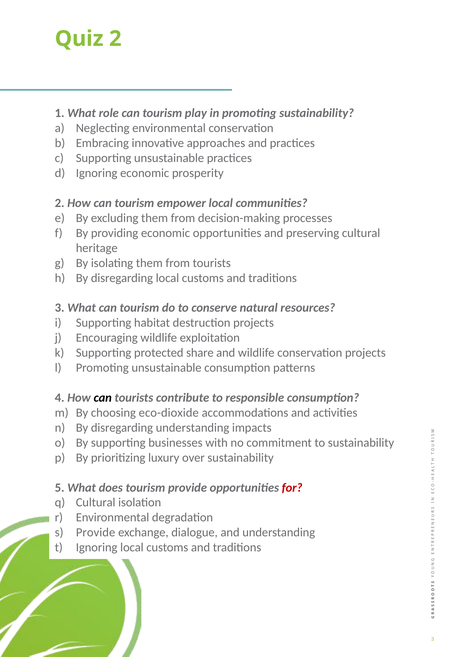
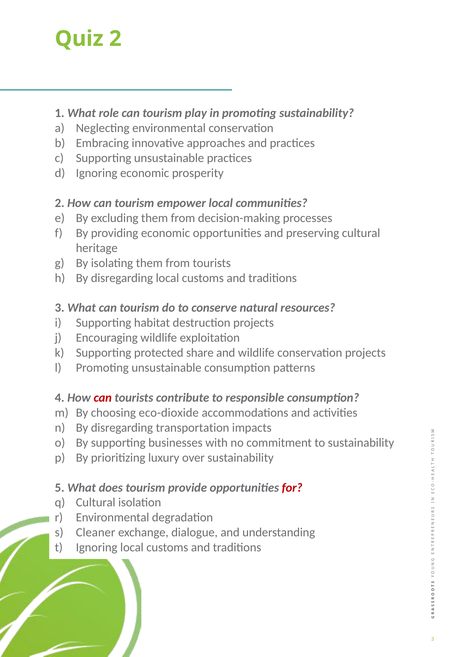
can at (103, 397) colour: black -> red
disregarding understanding: understanding -> transportation
Provide at (96, 532): Provide -> Cleaner
